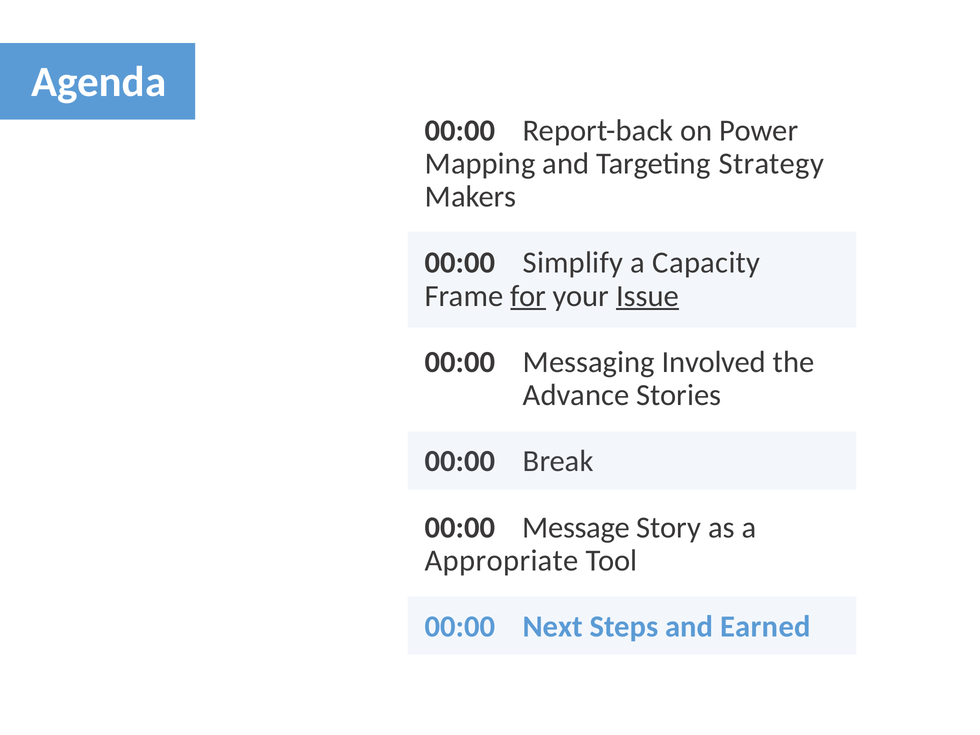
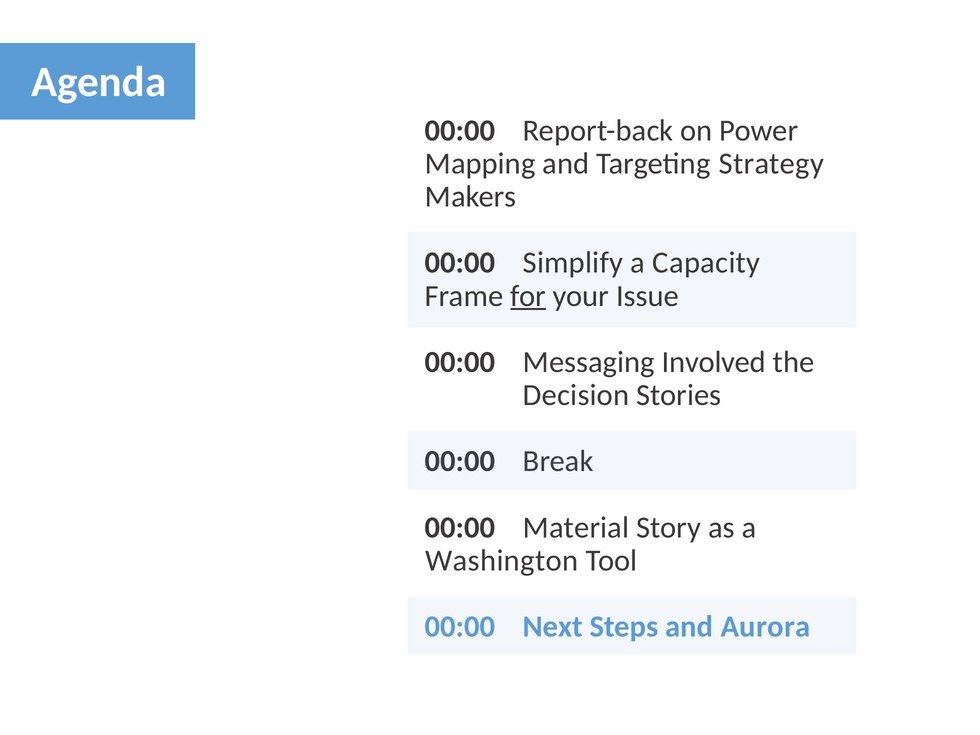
Issue underline: present -> none
Advance: Advance -> Decision
Message: Message -> Material
Appropriate: Appropriate -> Washington
Earned: Earned -> Aurora
